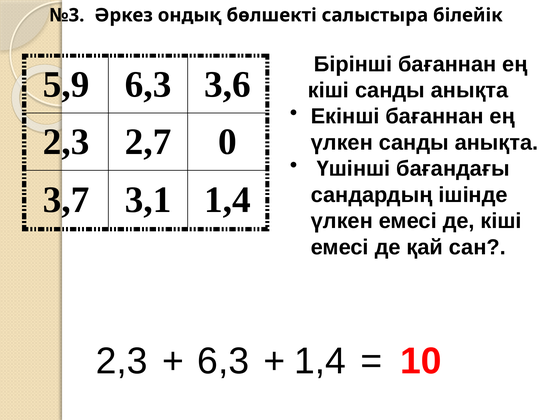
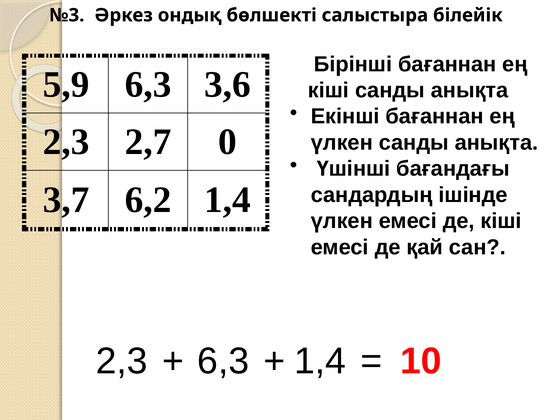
3,1: 3,1 -> 6,2
